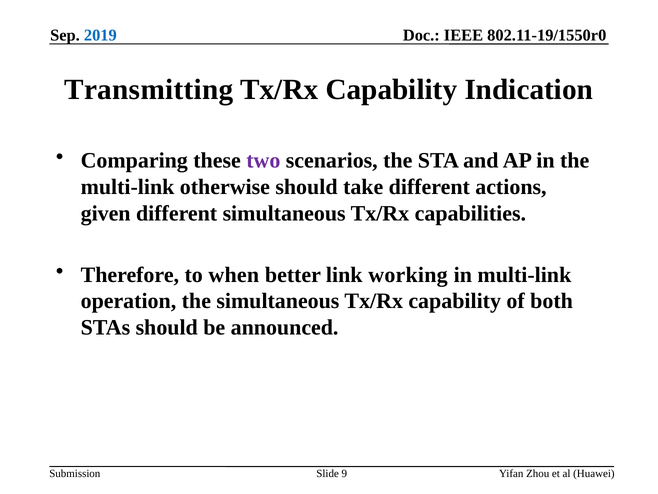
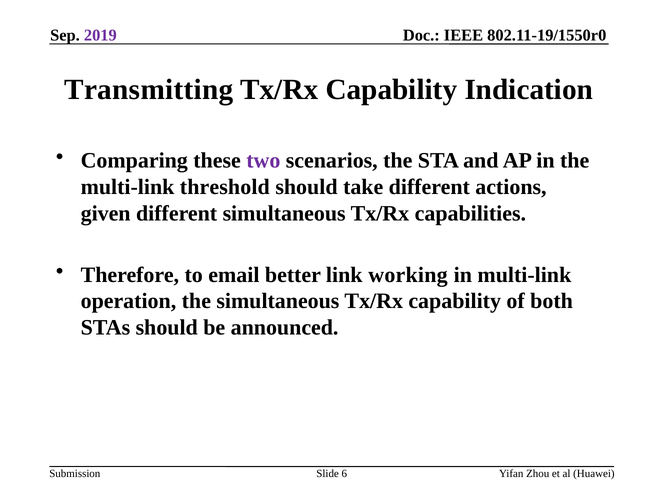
2019 colour: blue -> purple
otherwise: otherwise -> threshold
when: when -> email
9: 9 -> 6
